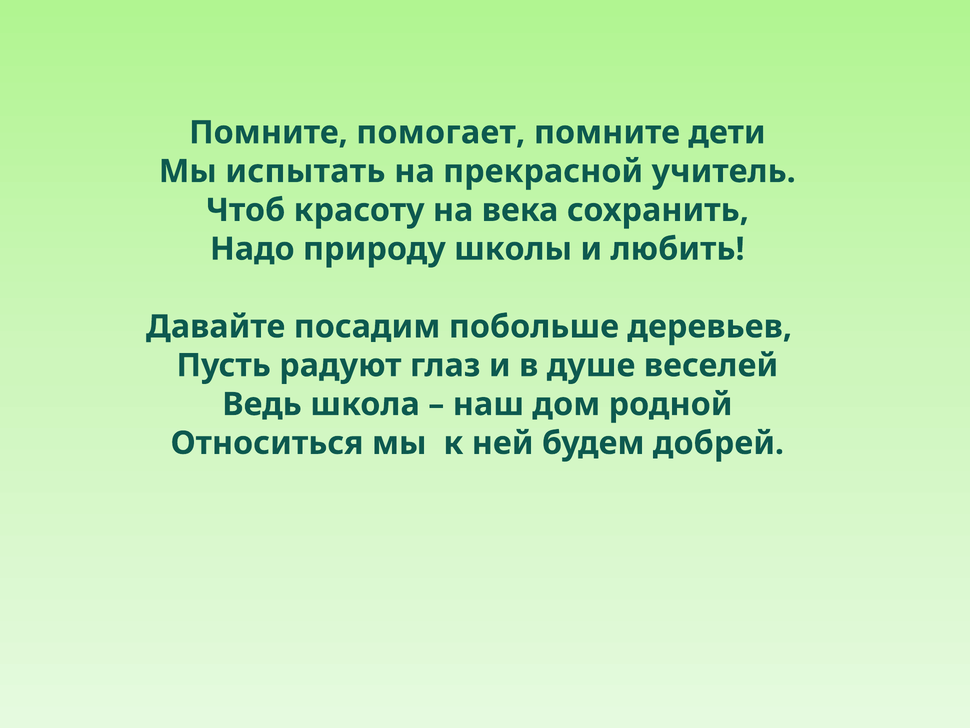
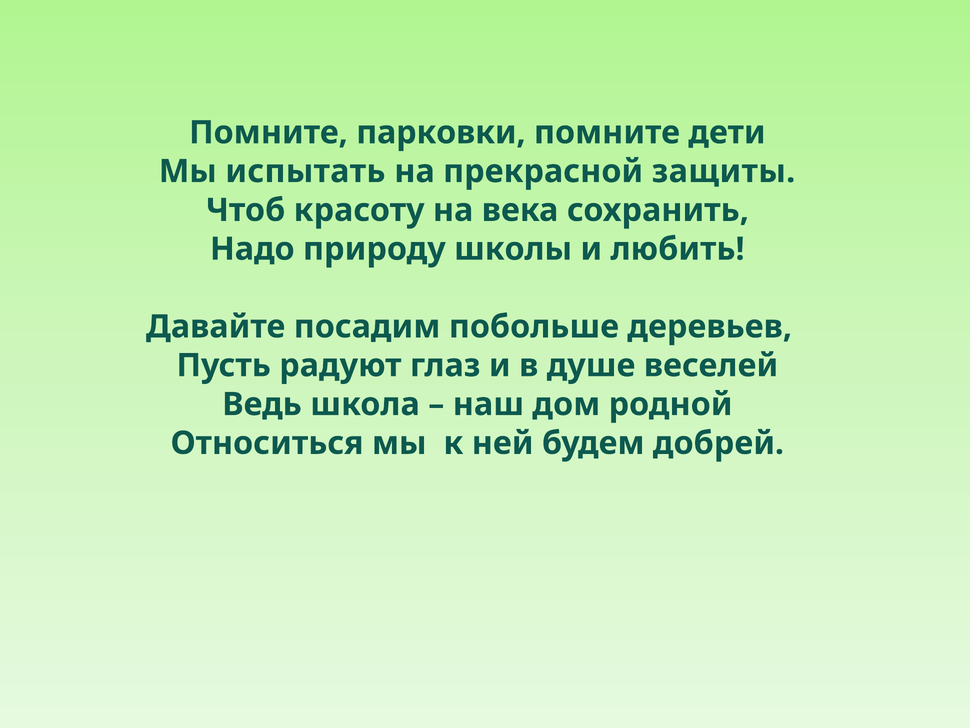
помогает: помогает -> парковки
учитель: учитель -> защиты
